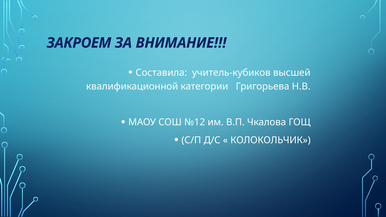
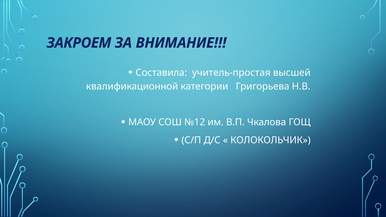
учитель-кубиков: учитель-кубиков -> учитель-простая
